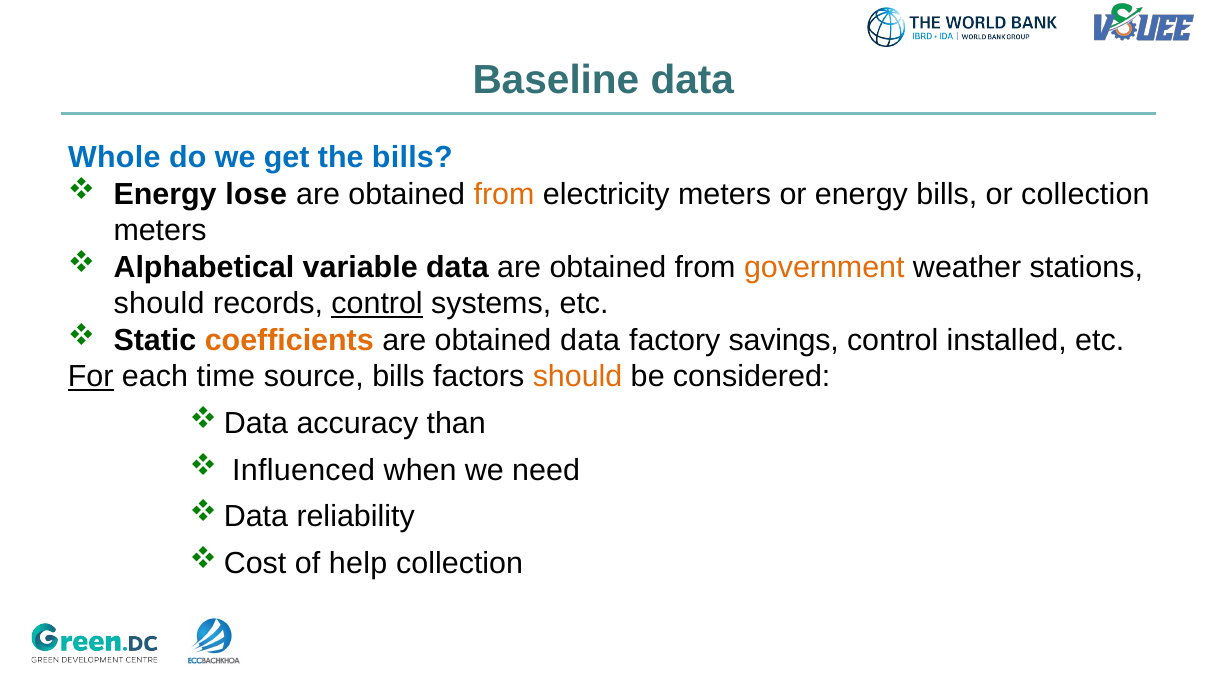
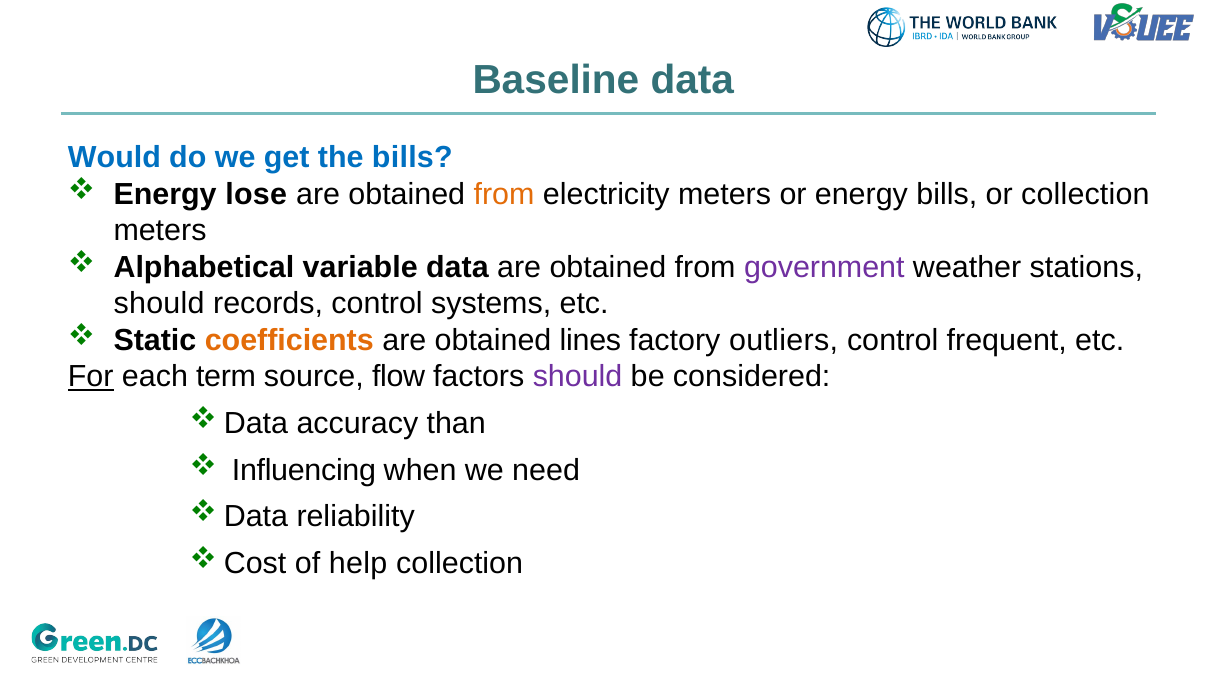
Whole: Whole -> Would
government colour: orange -> purple
control at (377, 303) underline: present -> none
obtained data: data -> lines
savings: savings -> outliers
installed: installed -> frequent
time: time -> term
source bills: bills -> flow
should at (578, 376) colour: orange -> purple
Influenced: Influenced -> Influencing
